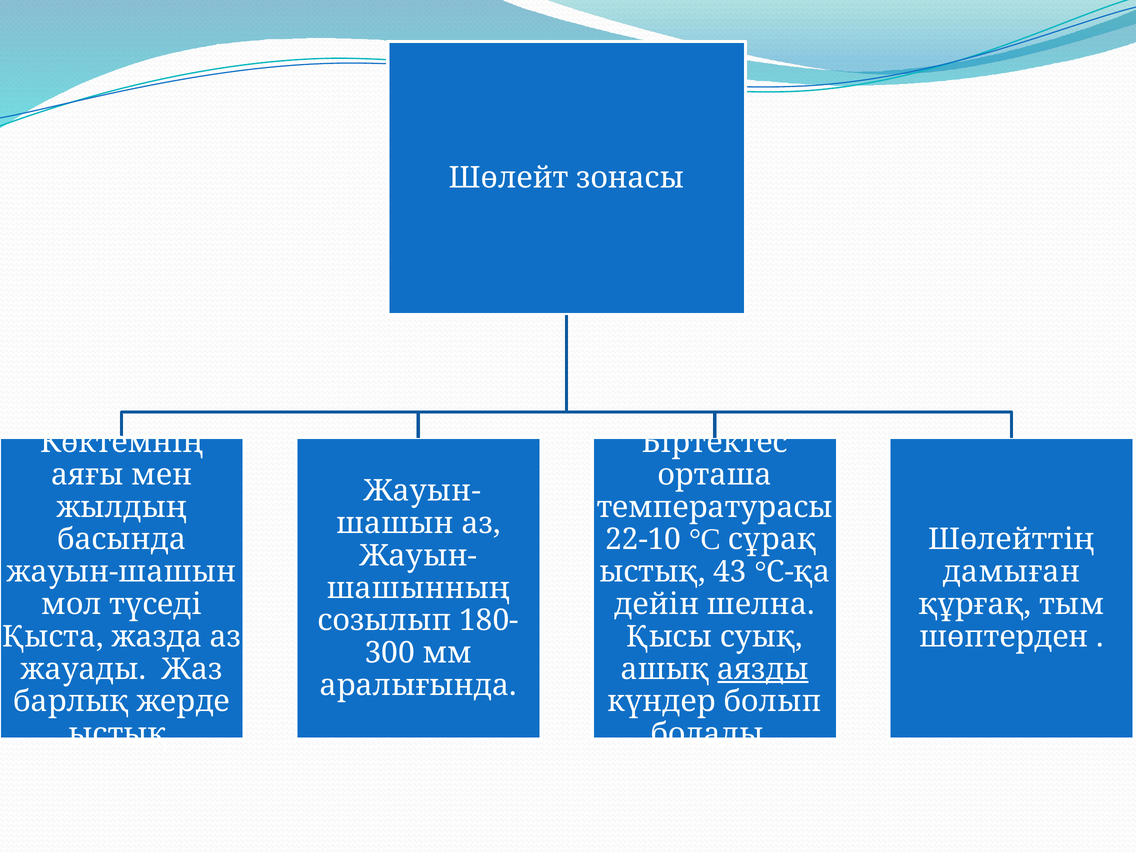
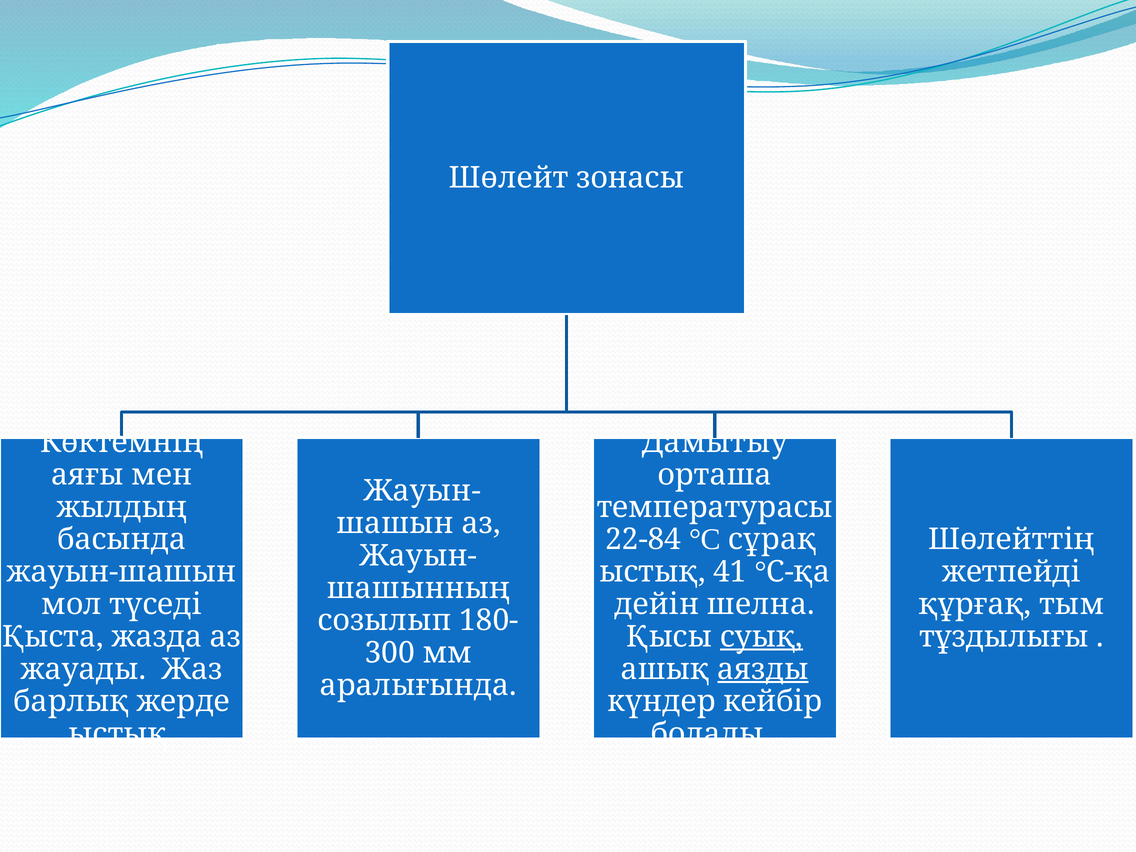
Біртектес: Біртектес -> Дамытыу
22-10: 22-10 -> 22-84
43: 43 -> 41
дамыған: дамыған -> жетпейді
суық underline: none -> present
шөптерден: шөптерден -> тұздылығы
болып: болып -> кейбір
